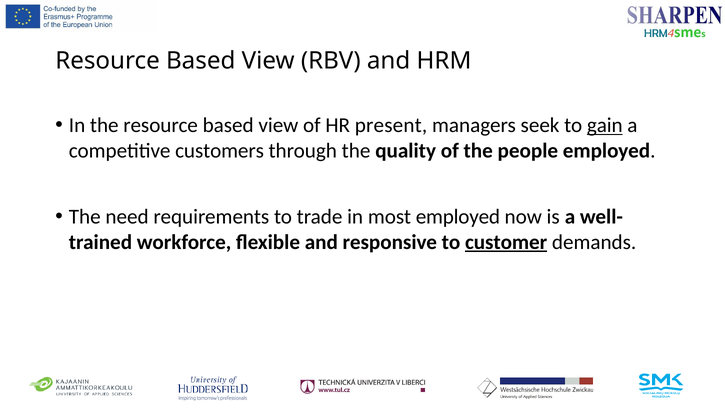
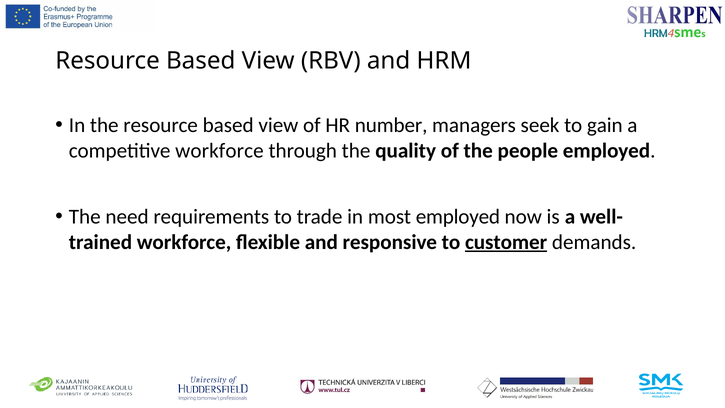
present: present -> number
gain underline: present -> none
competitive customers: customers -> workforce
